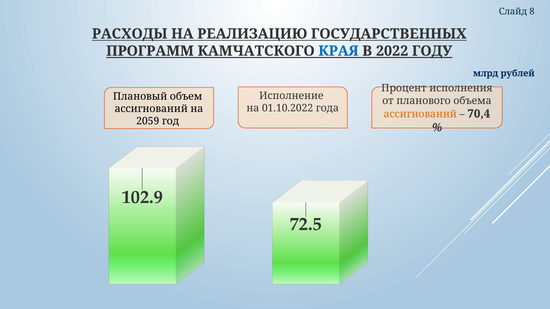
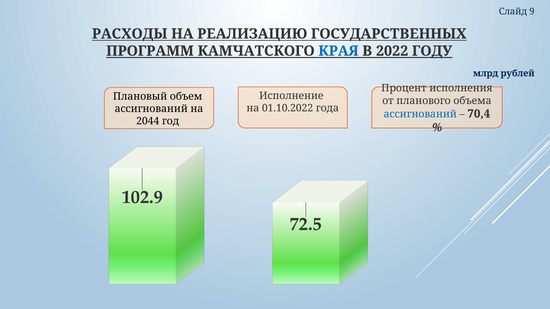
8: 8 -> 9
ассигнований at (420, 114) colour: orange -> blue
2059: 2059 -> 2044
